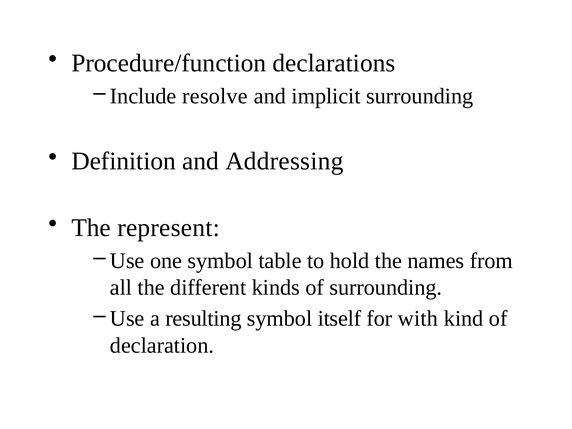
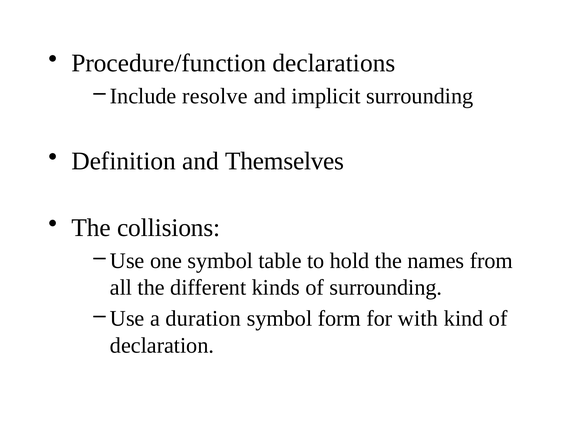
Addressing: Addressing -> Themselves
represent: represent -> collisions
resulting: resulting -> duration
itself: itself -> form
